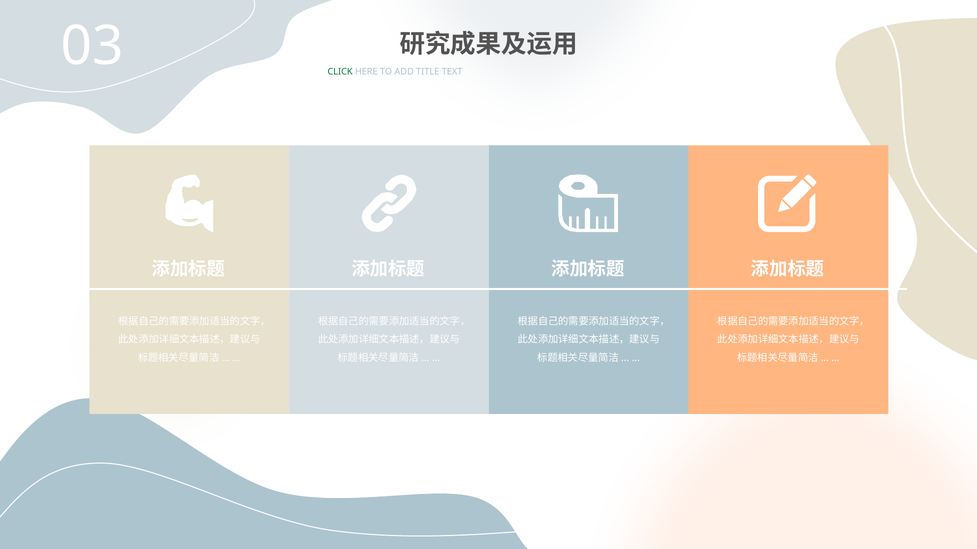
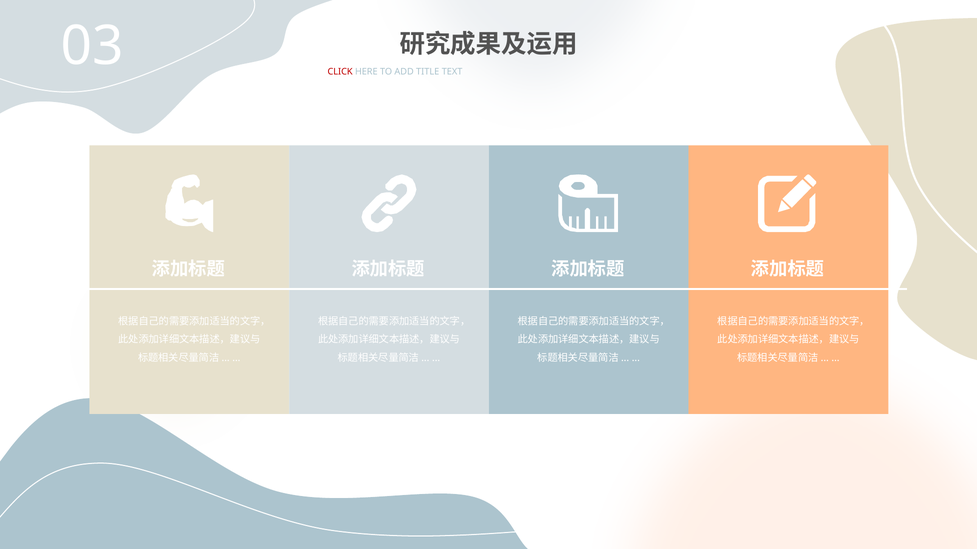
CLICK colour: green -> red
